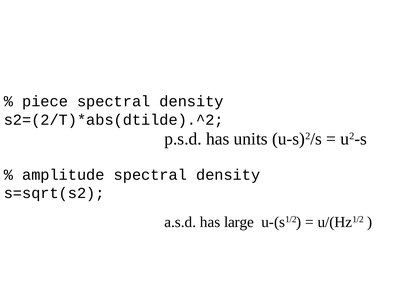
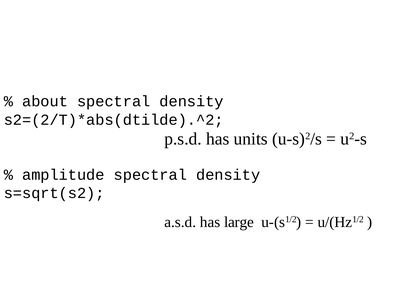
piece: piece -> about
